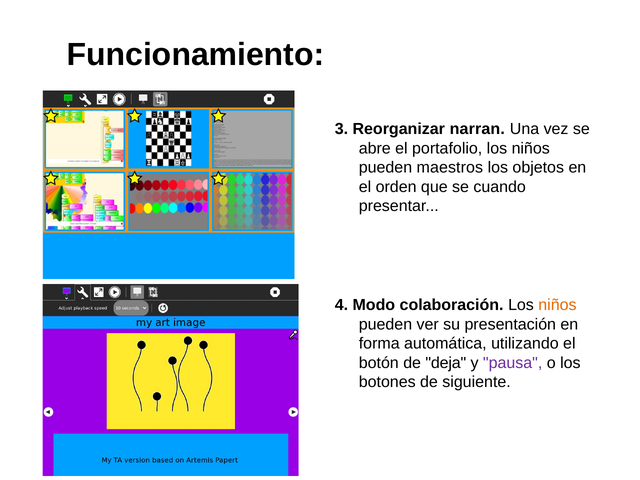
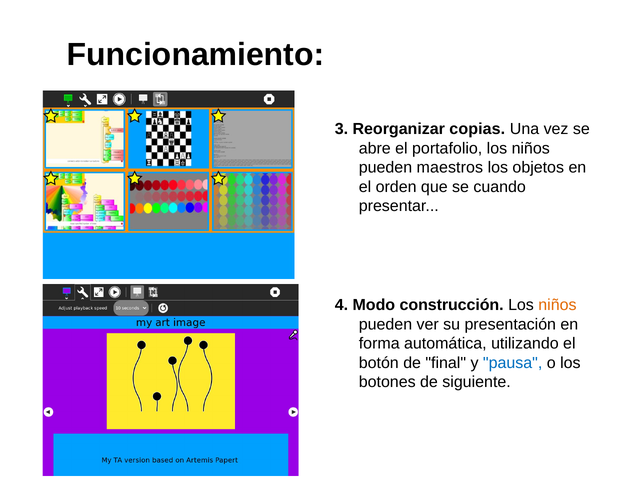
narran: narran -> copias
colaboración: colaboración -> construcción
deja: deja -> final
pausa colour: purple -> blue
